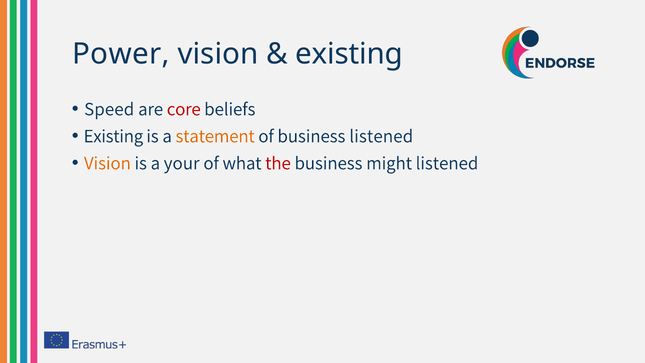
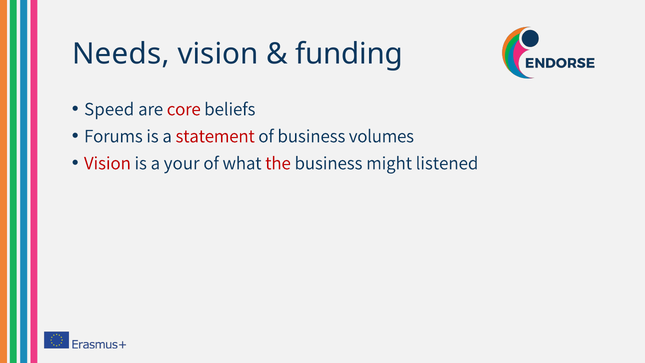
Power: Power -> Needs
existing at (349, 54): existing -> funding
Existing at (113, 136): Existing -> Forums
statement colour: orange -> red
business listened: listened -> volumes
Vision at (107, 163) colour: orange -> red
